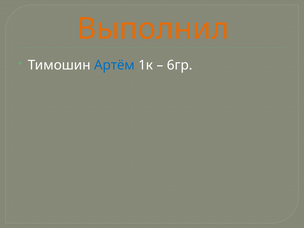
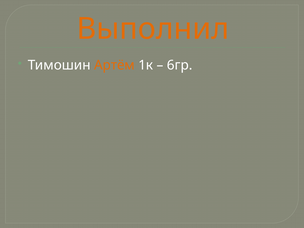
Артём colour: blue -> orange
